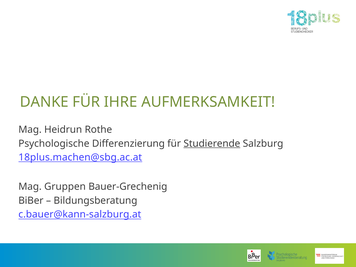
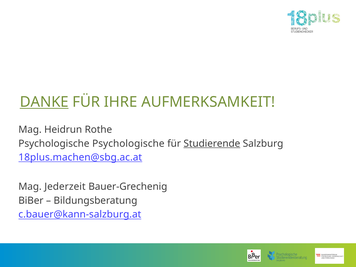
DANKE underline: none -> present
Psychologische Differenzierung: Differenzierung -> Psychologische
Gruppen: Gruppen -> Jederzeit
